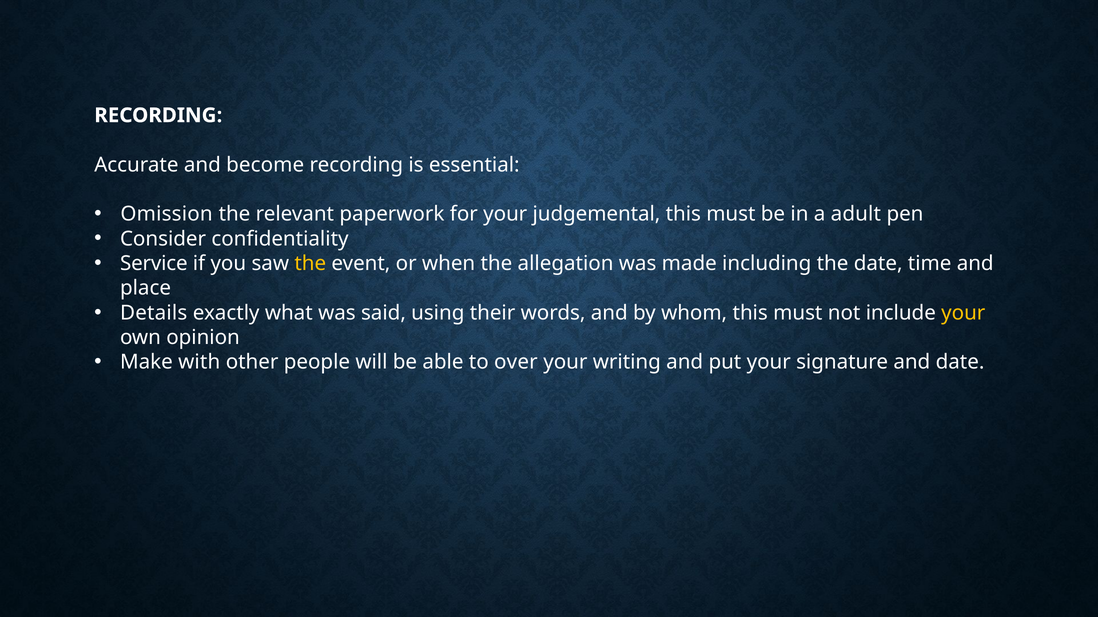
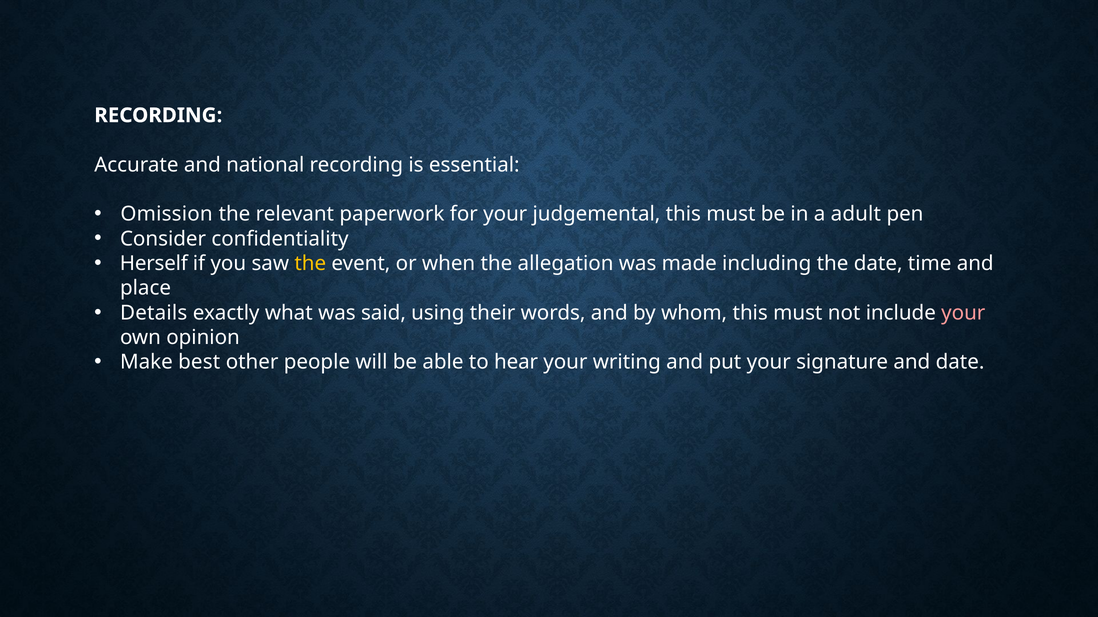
become: become -> national
Service: Service -> Herself
your at (963, 313) colour: yellow -> pink
with: with -> best
over: over -> hear
